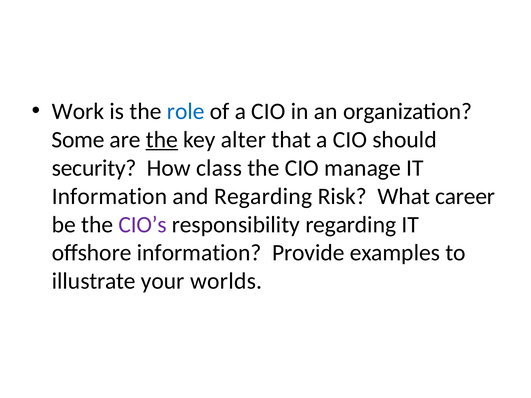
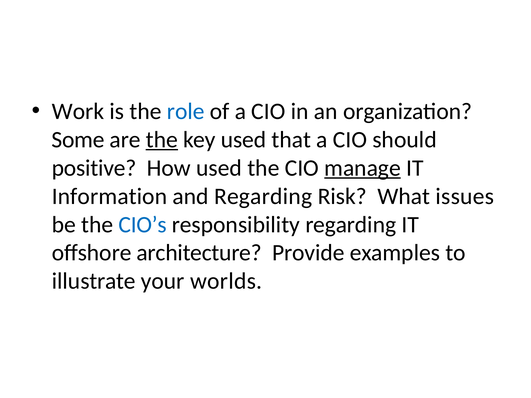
key alter: alter -> used
security: security -> positive
How class: class -> used
manage underline: none -> present
career: career -> issues
CIO’s colour: purple -> blue
offshore information: information -> architecture
